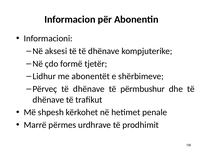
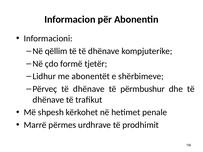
aksesi: aksesi -> qëllim
